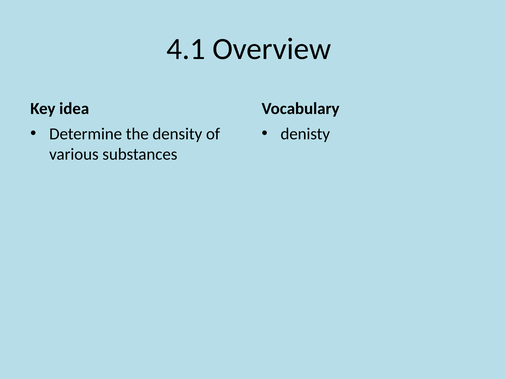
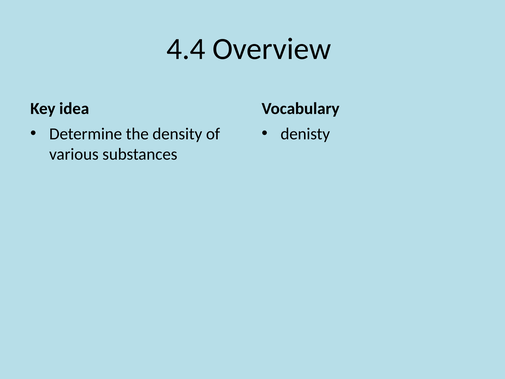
4.1: 4.1 -> 4.4
